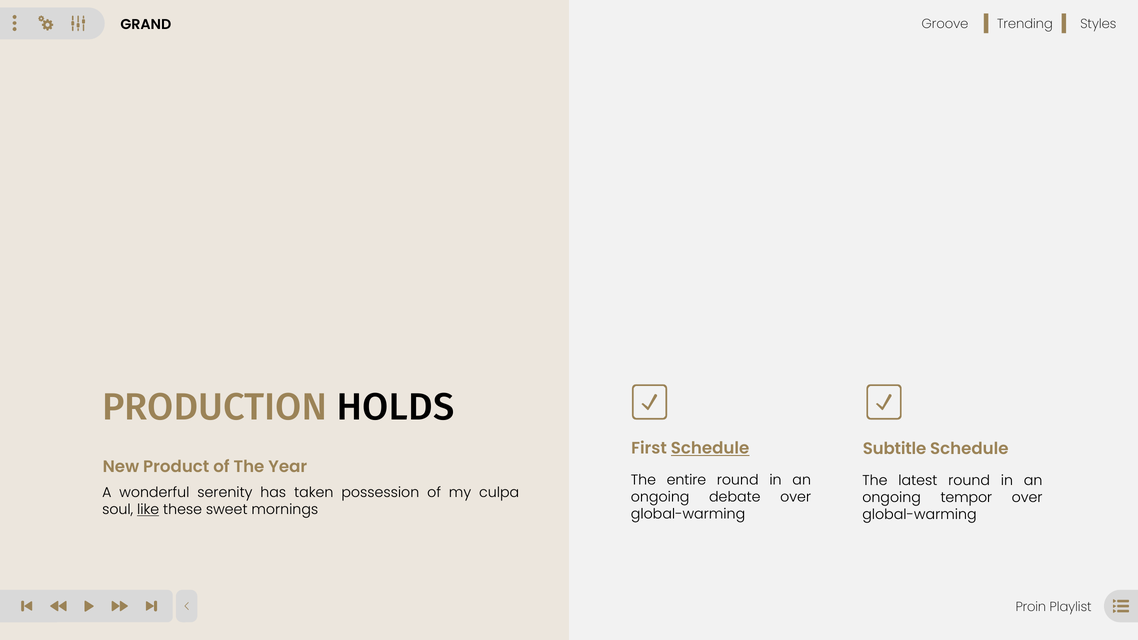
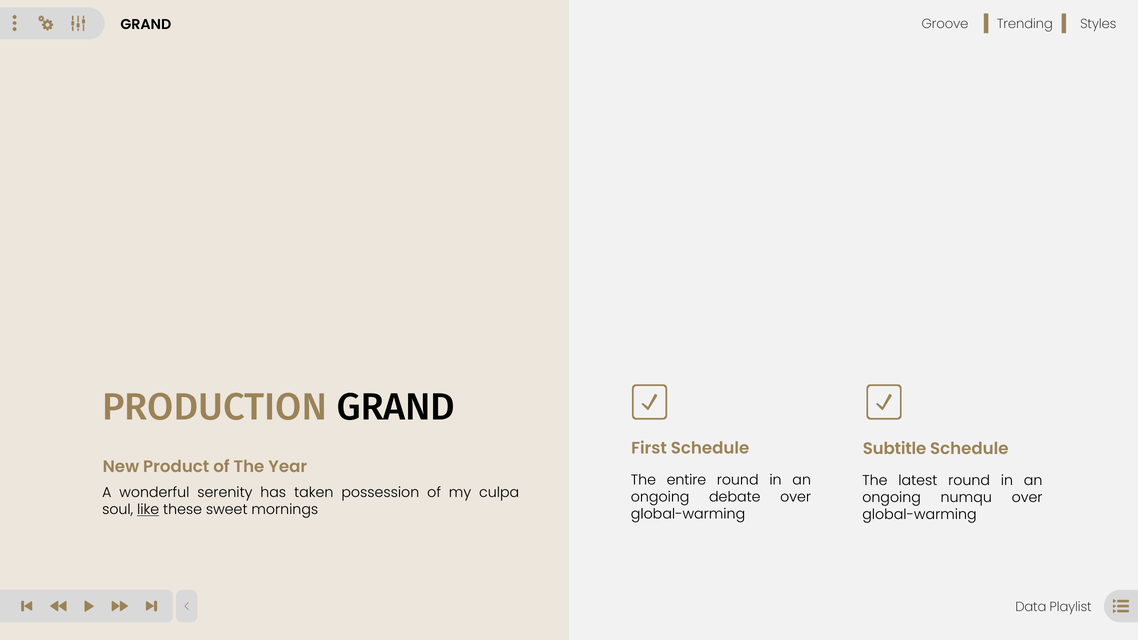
PRODUCTION HOLDS: HOLDS -> GRAND
Schedule at (710, 449) underline: present -> none
tempor: tempor -> numqu
Proin: Proin -> Data
